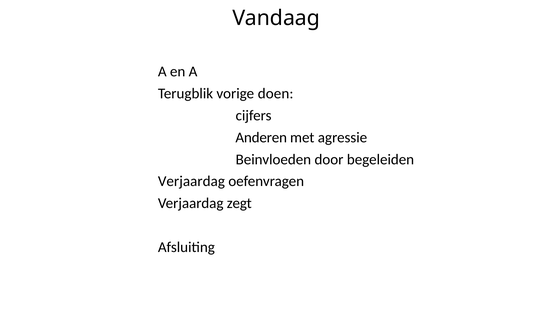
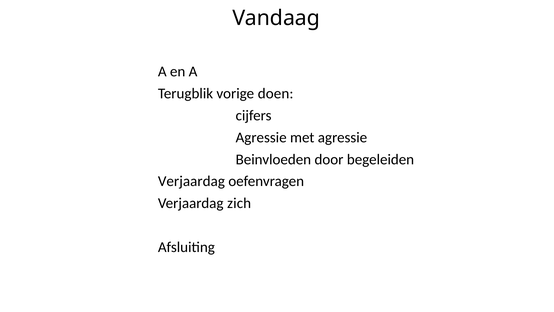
Anderen at (261, 137): Anderen -> Agressie
zegt: zegt -> zich
